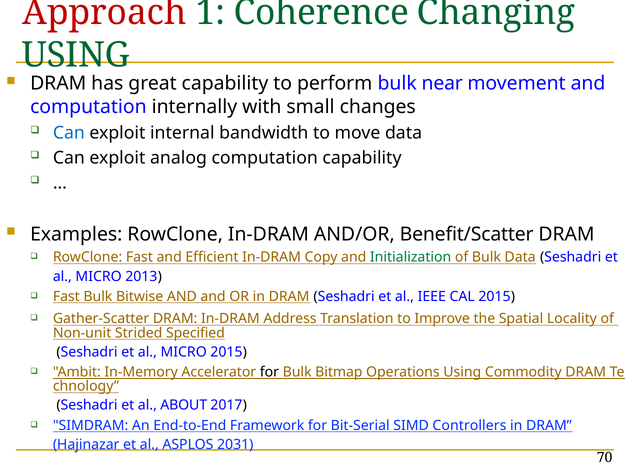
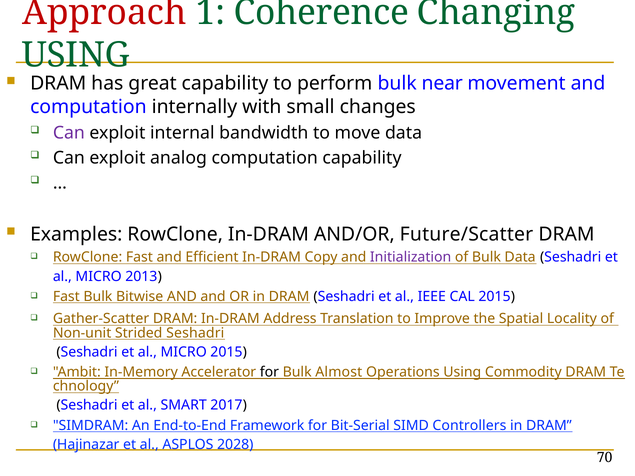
Can at (69, 133) colour: blue -> purple
Benefit/Scatter: Benefit/Scatter -> Future/Scatter
Initialization colour: green -> purple
Strided Specified: Specified -> Seshadri
Bitmap: Bitmap -> Almost
ABOUT: ABOUT -> SMART
2031: 2031 -> 2028
